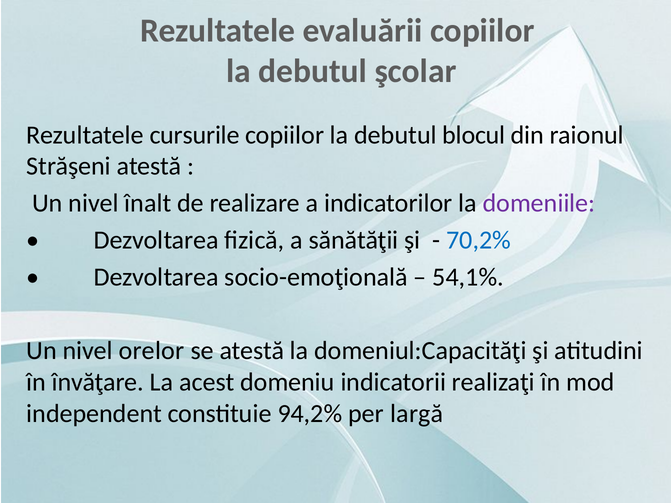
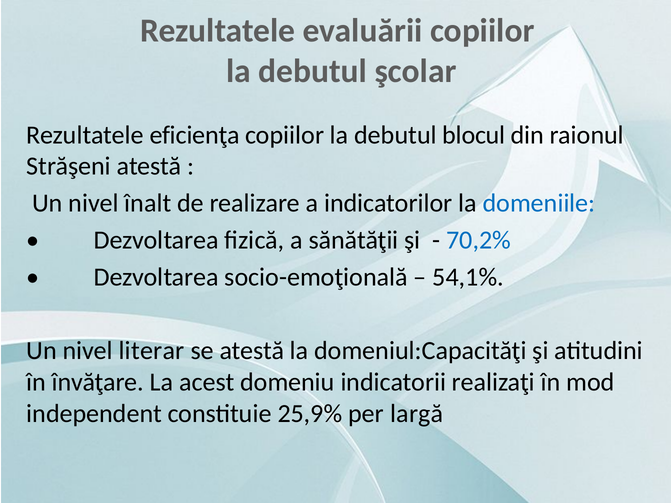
cursurile: cursurile -> eficienţa
domeniile colour: purple -> blue
orelor: orelor -> literar
94,2%: 94,2% -> 25,9%
